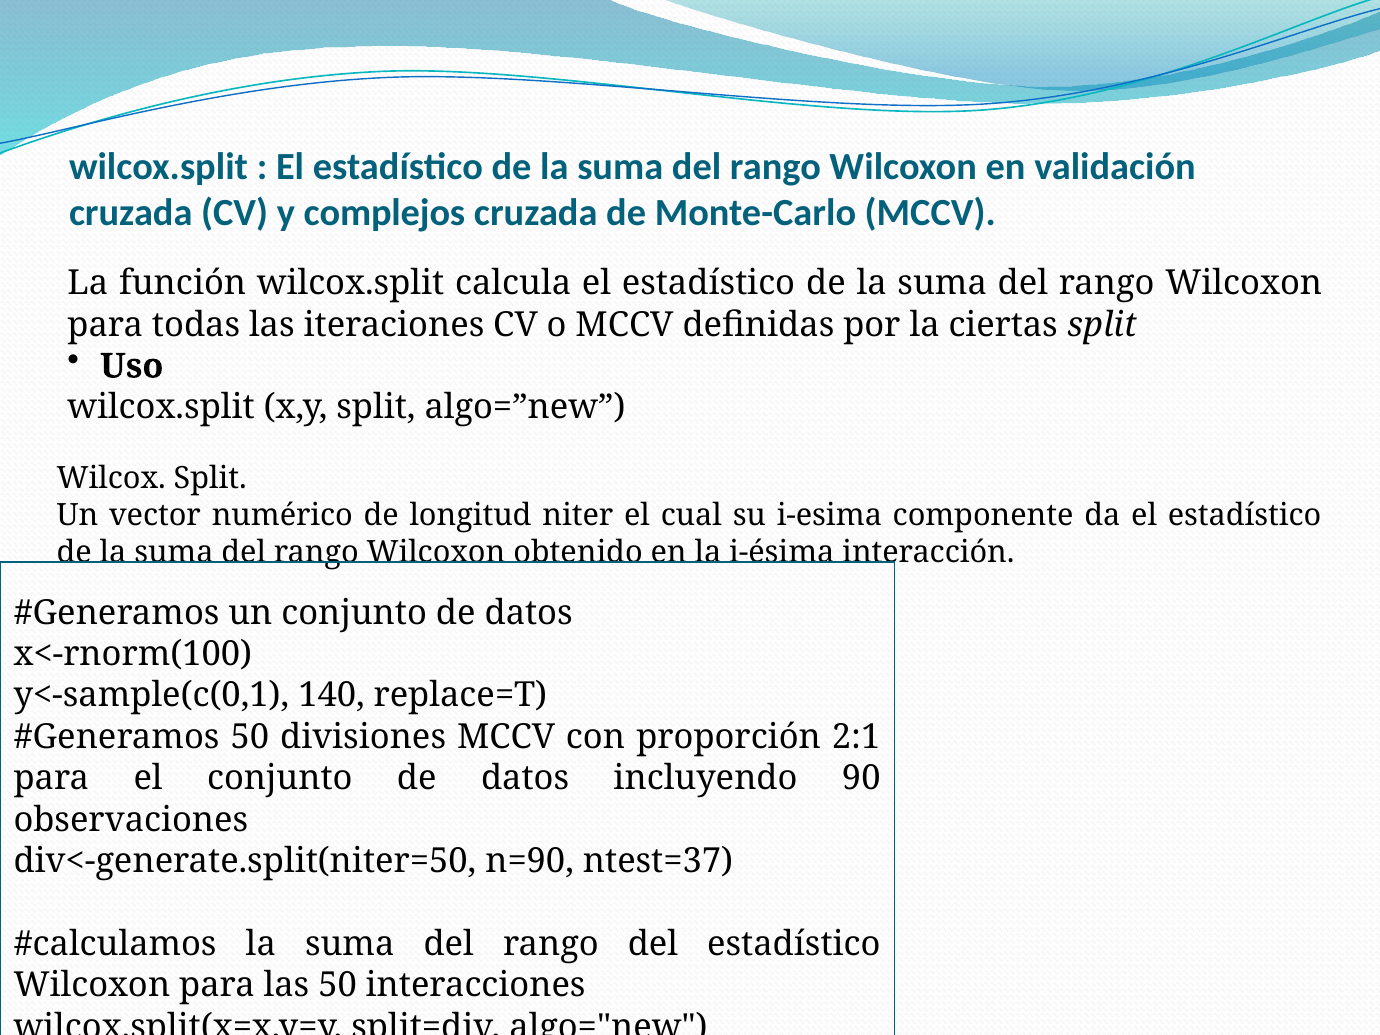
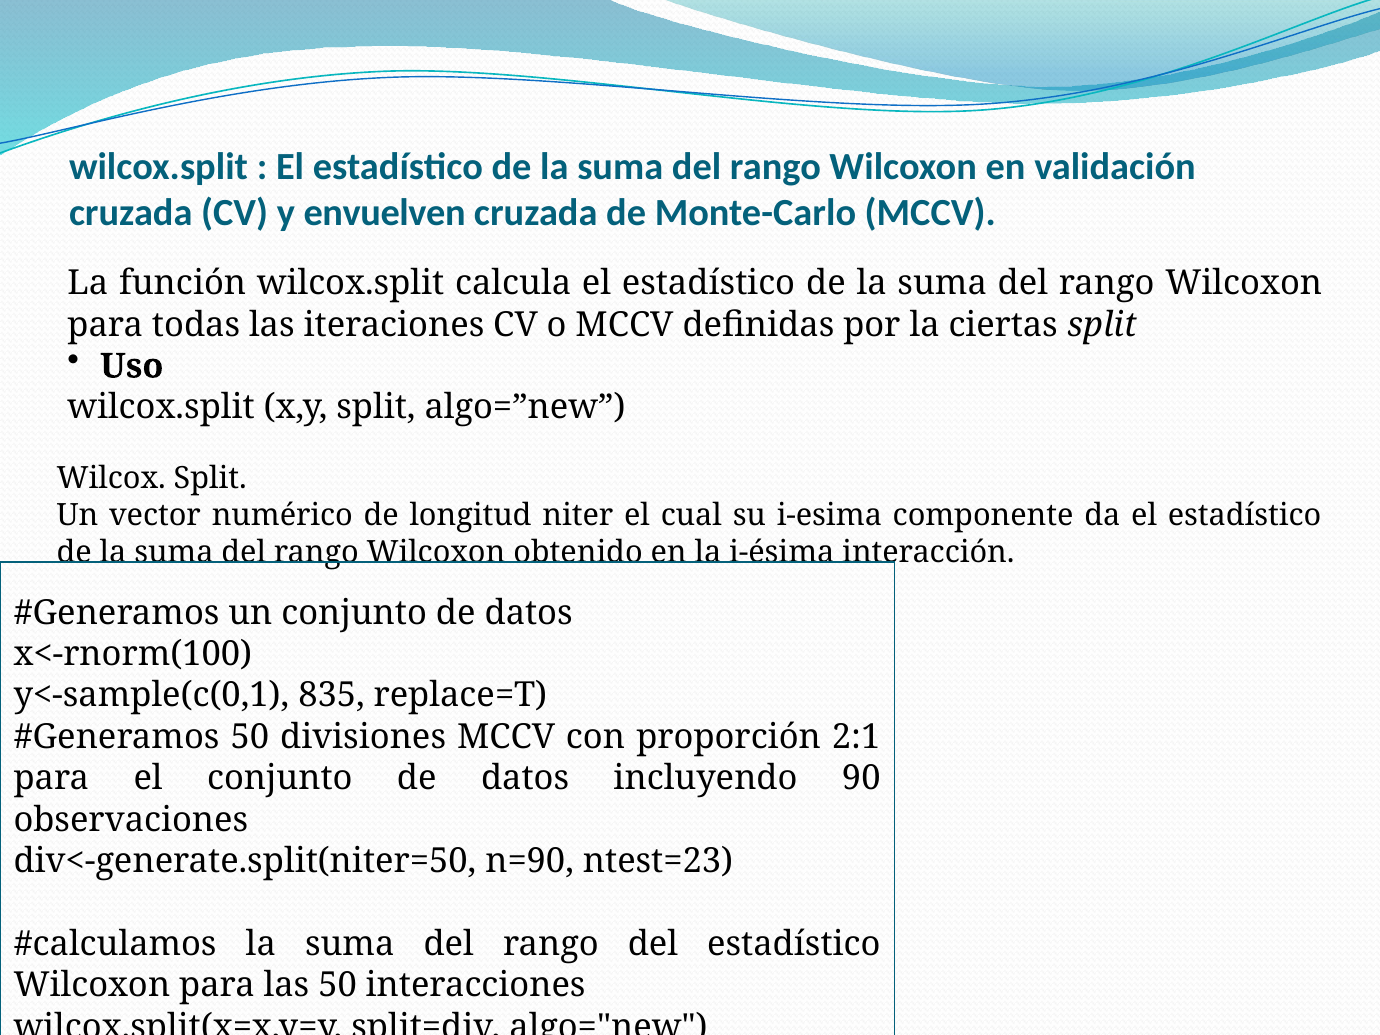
complejos: complejos -> envuelven
140: 140 -> 835
ntest=37: ntest=37 -> ntest=23
